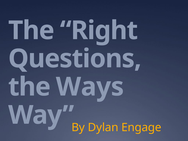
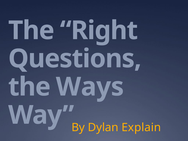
Engage: Engage -> Explain
